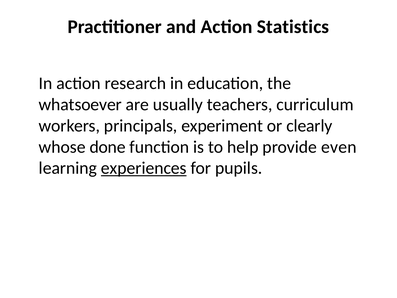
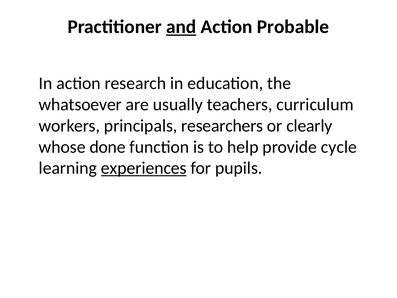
and underline: none -> present
Statistics: Statistics -> Probable
experiment: experiment -> researchers
even: even -> cycle
